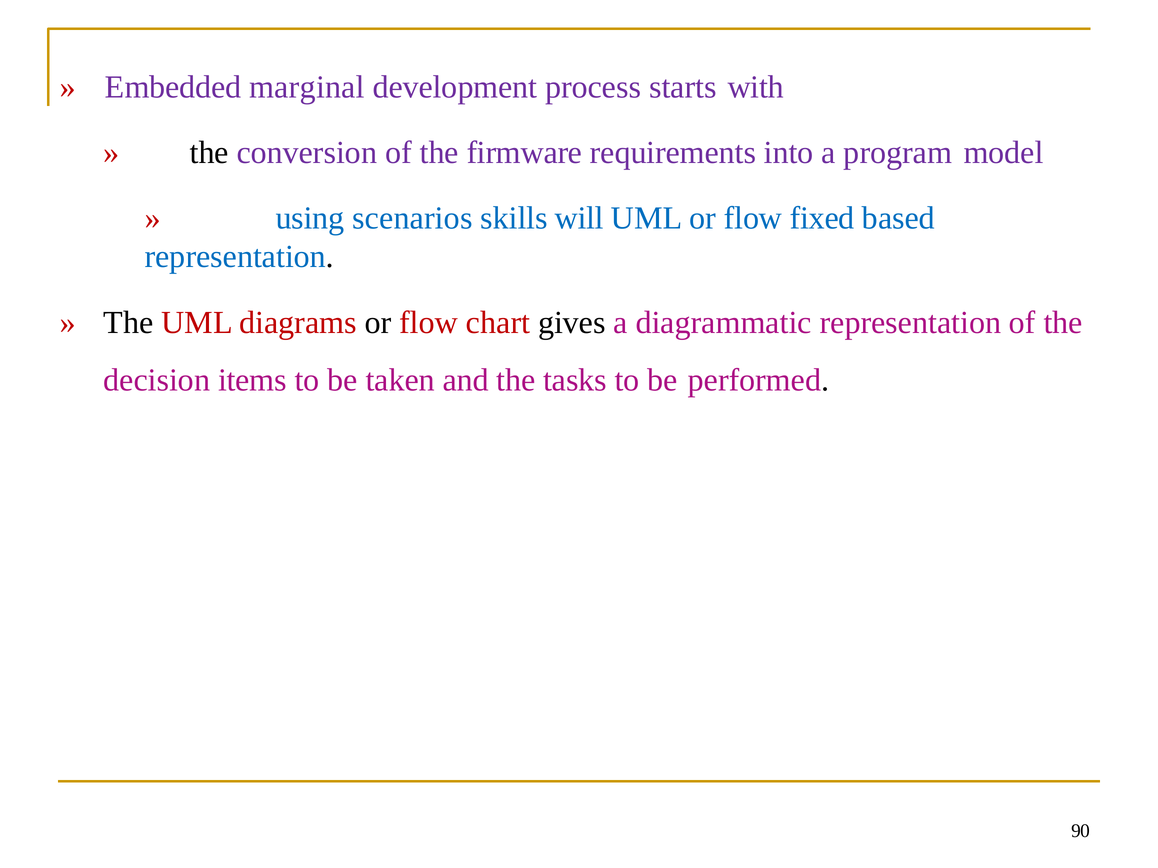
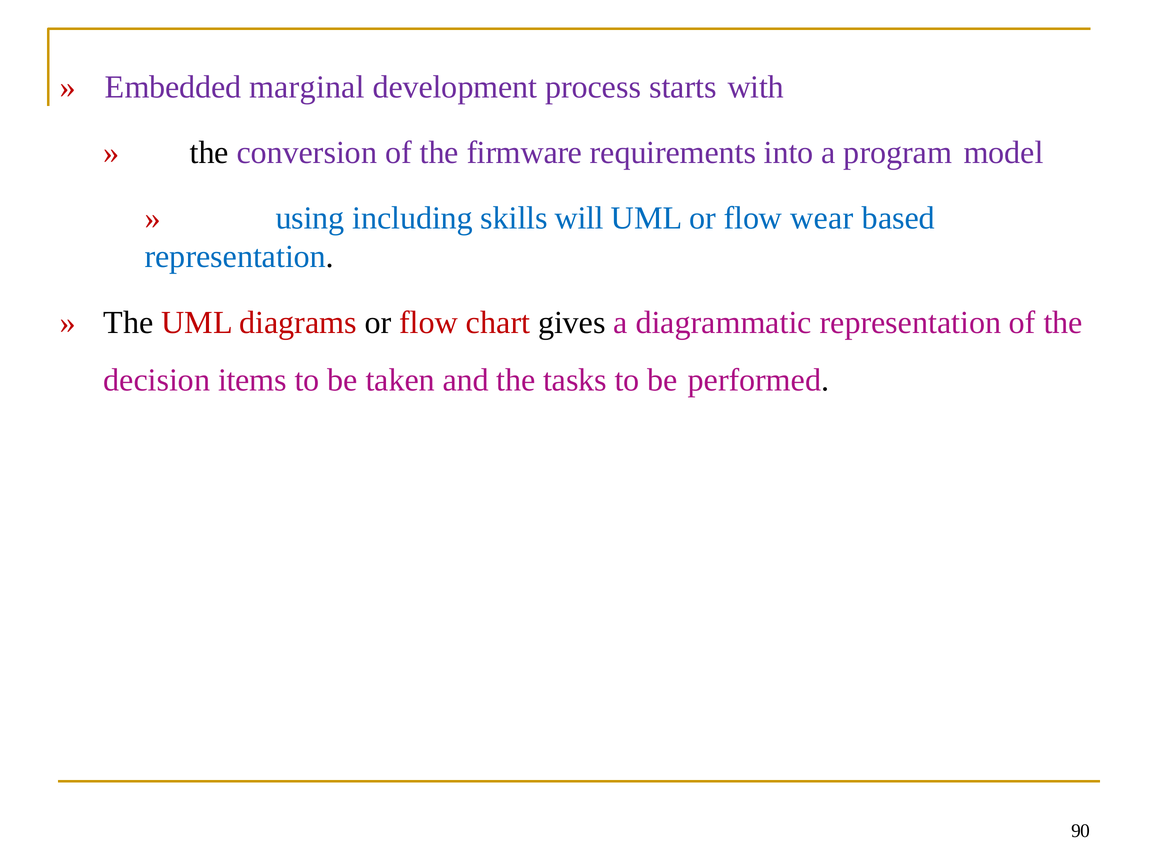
scenarios: scenarios -> including
fixed: fixed -> wear
